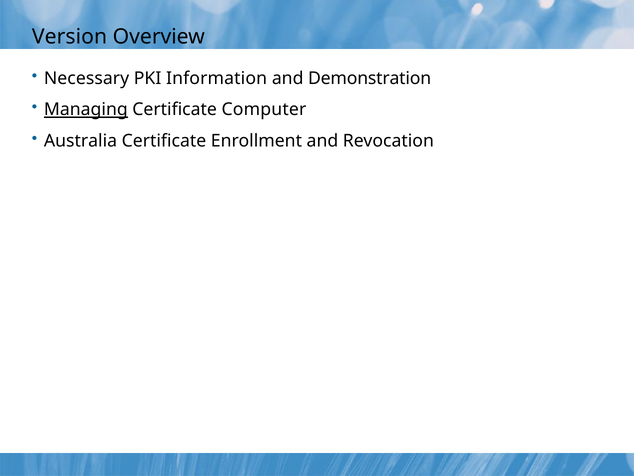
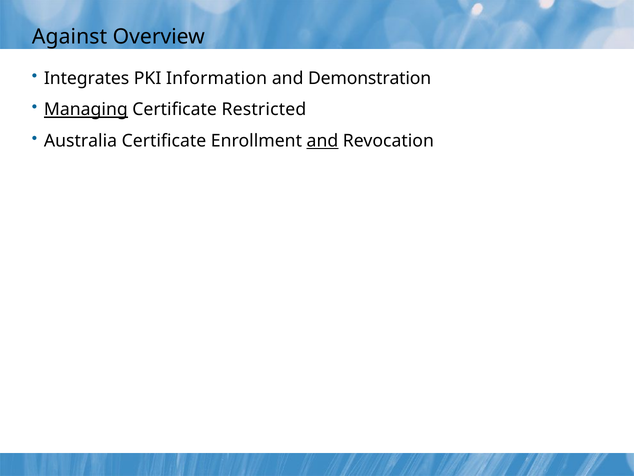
Version: Version -> Against
Necessary: Necessary -> Integrates
Computer: Computer -> Restricted
and at (322, 141) underline: none -> present
